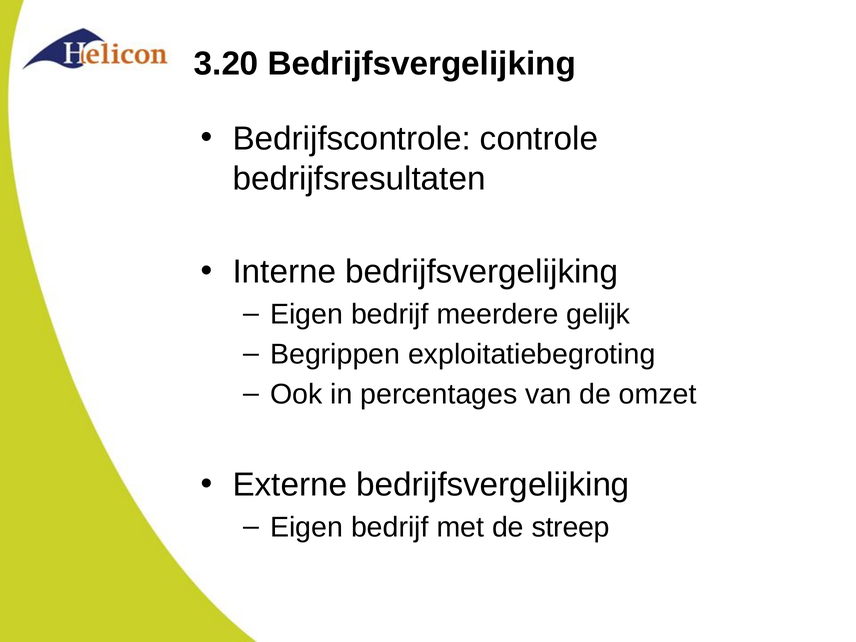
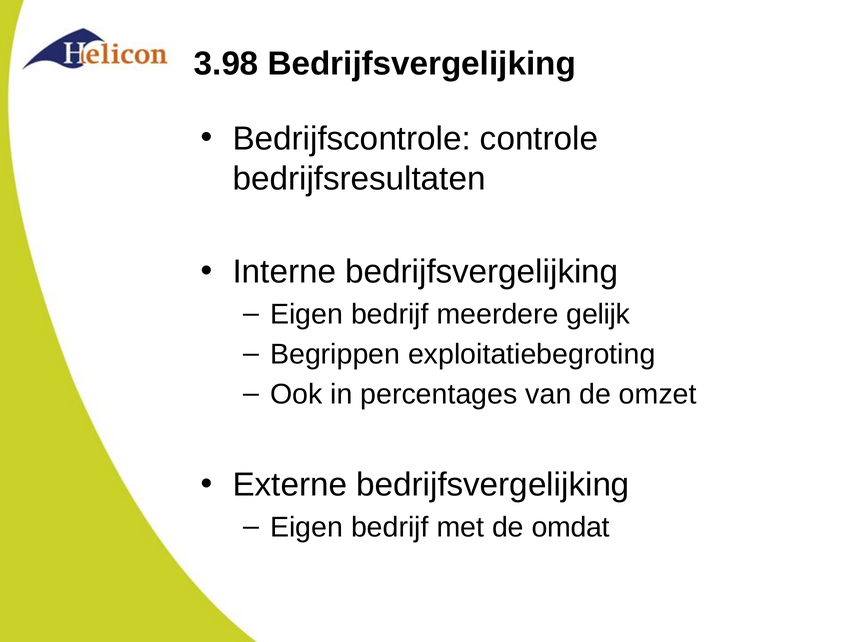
3.20: 3.20 -> 3.98
streep: streep -> omdat
